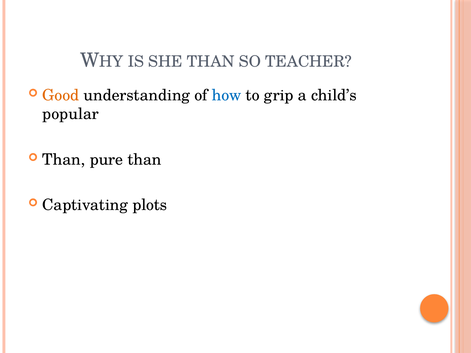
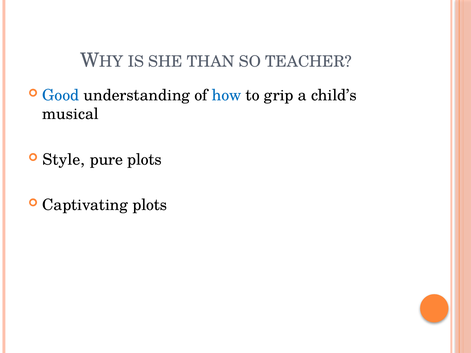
Good colour: orange -> blue
popular: popular -> musical
Than at (64, 160): Than -> Style
pure than: than -> plots
